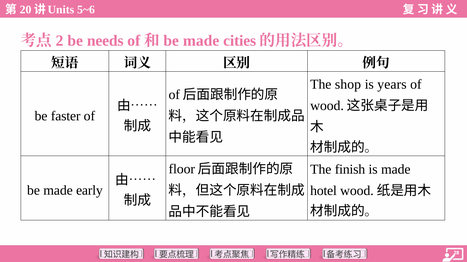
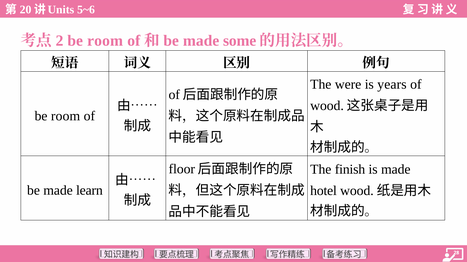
needs at (105, 41): needs -> room
cities: cities -> some
shop: shop -> were
faster at (66, 116): faster -> room
early: early -> learn
